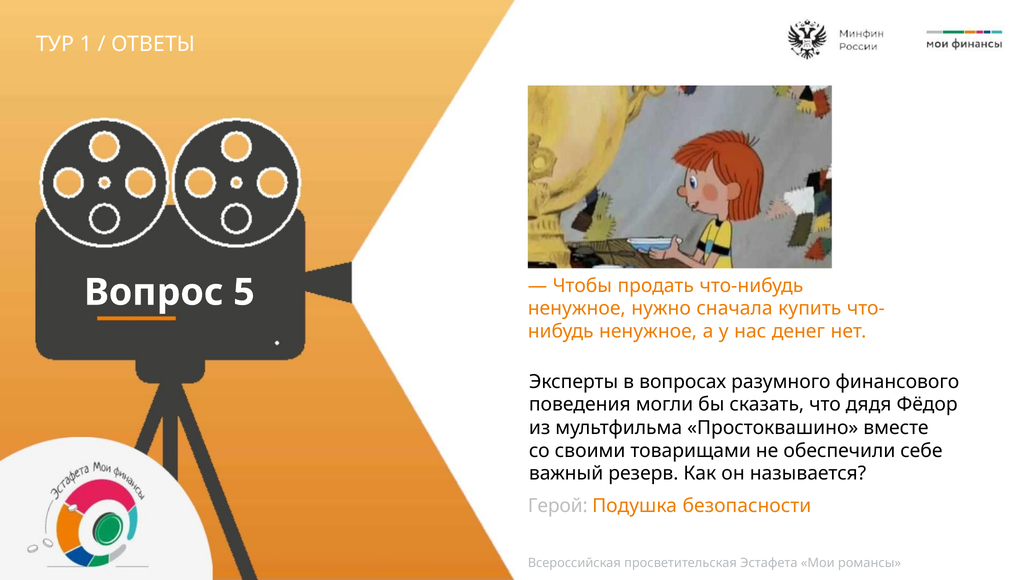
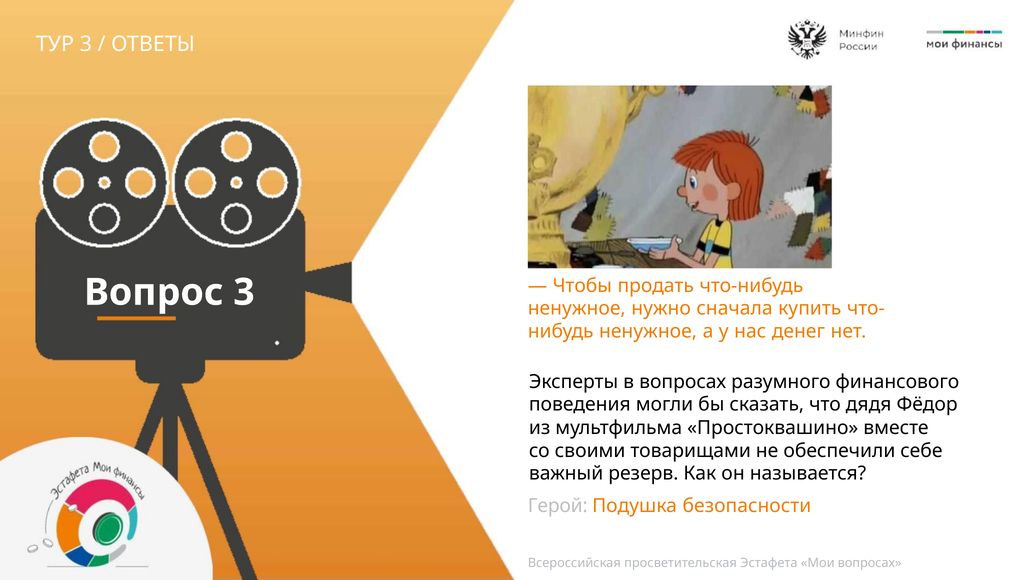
ТУР 1: 1 -> 3
Вопрос 5: 5 -> 3
Мои романсы: романсы -> вопросах
